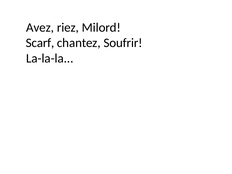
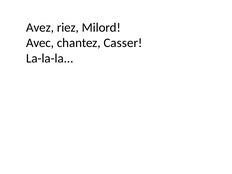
Scarf: Scarf -> Avec
Soufrir: Soufrir -> Casser
